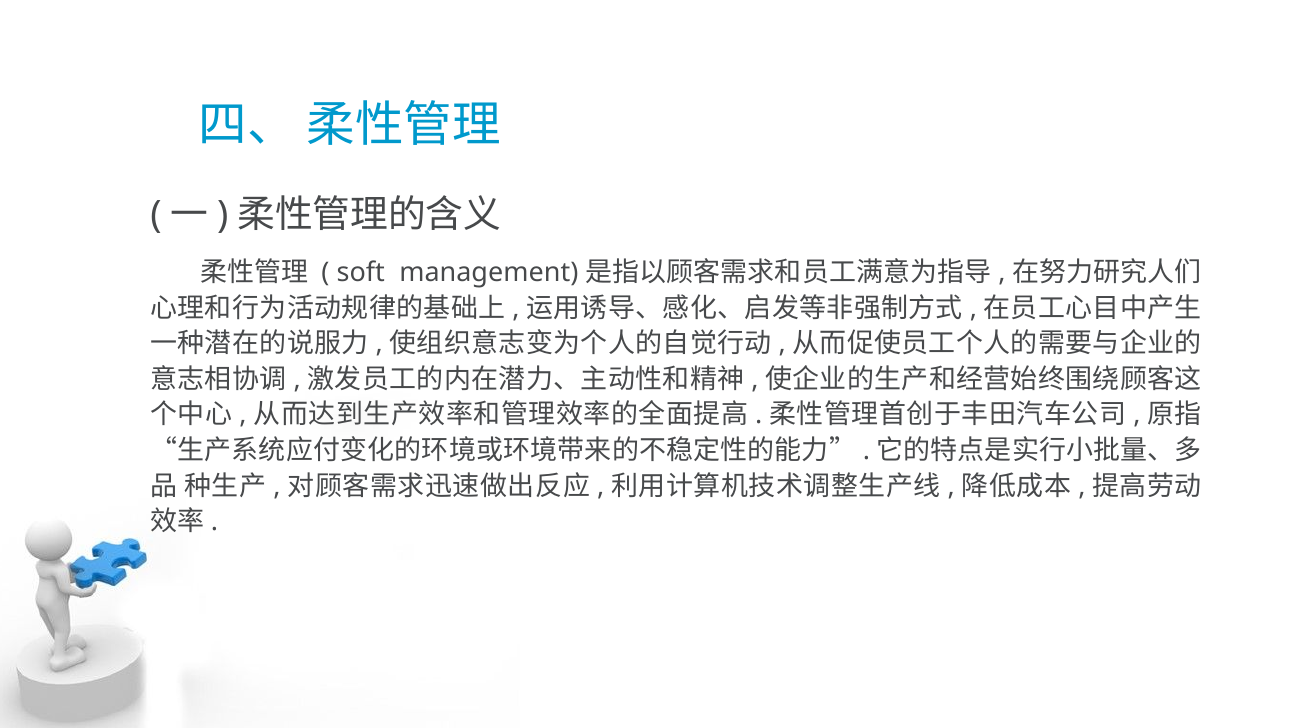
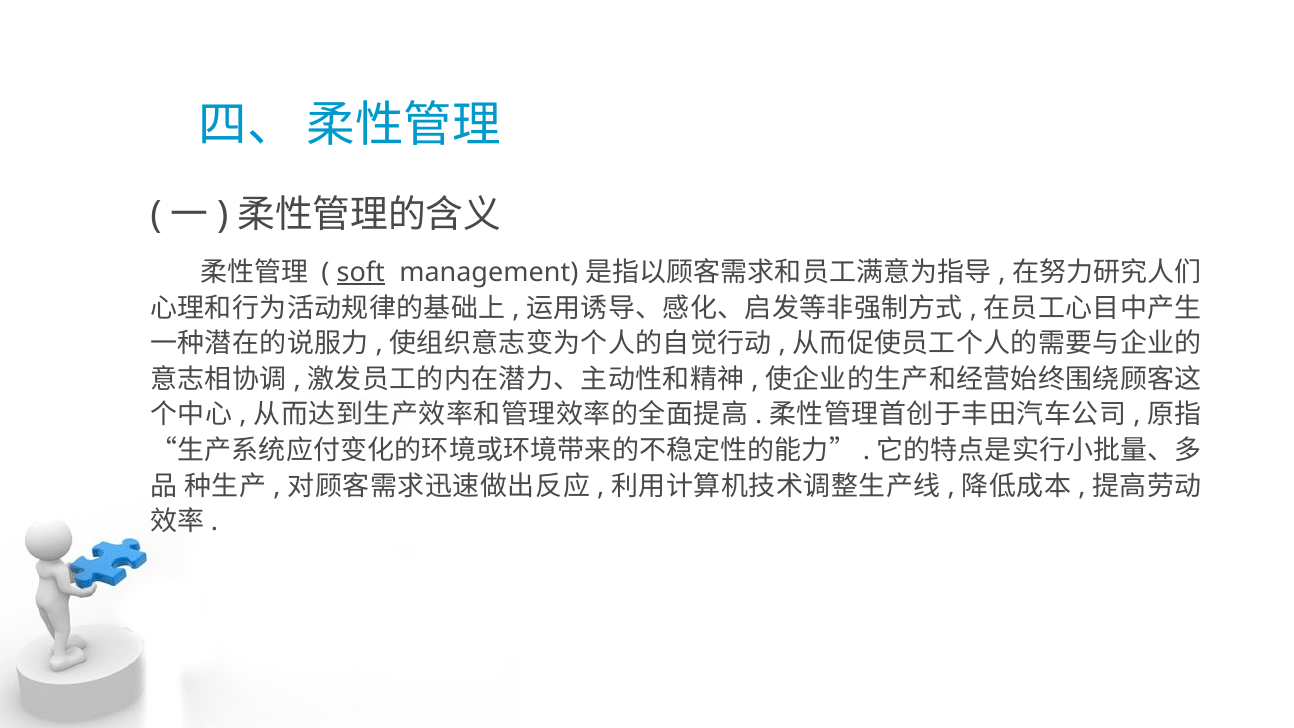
soft underline: none -> present
